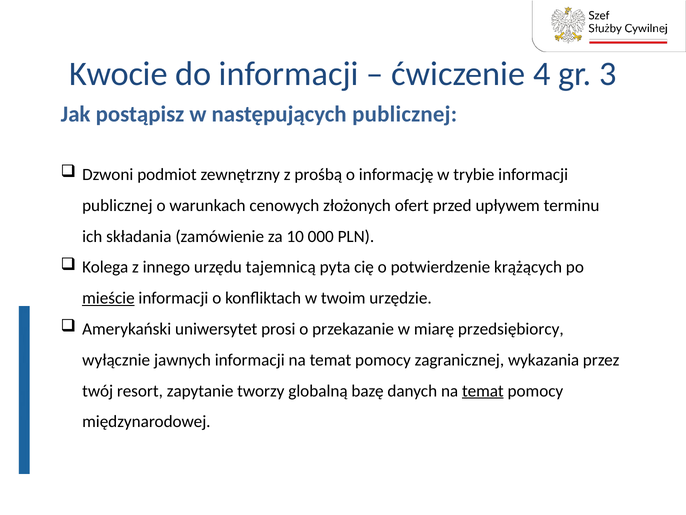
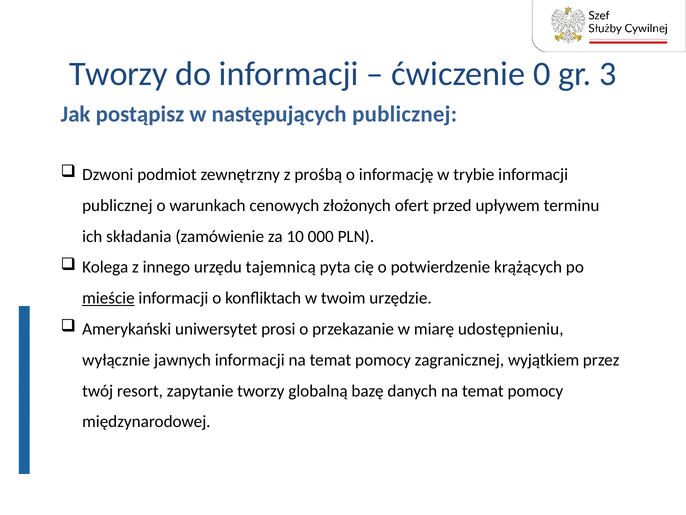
Kwocie at (118, 74): Kwocie -> Tworzy
4: 4 -> 0
przedsiębiorcy: przedsiębiorcy -> udostępnieniu
wykazania: wykazania -> wyjątkiem
temat at (483, 390) underline: present -> none
